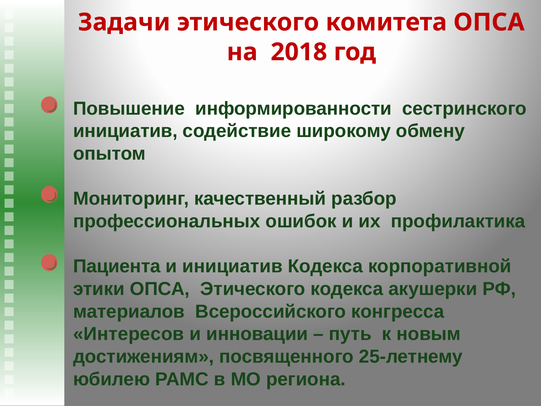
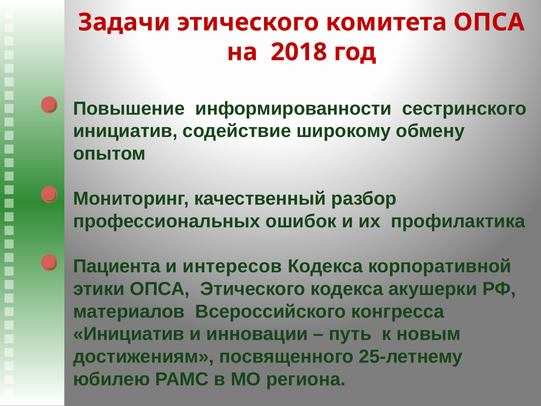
и инициатив: инициатив -> интересов
Интересов at (129, 334): Интересов -> Инициатив
